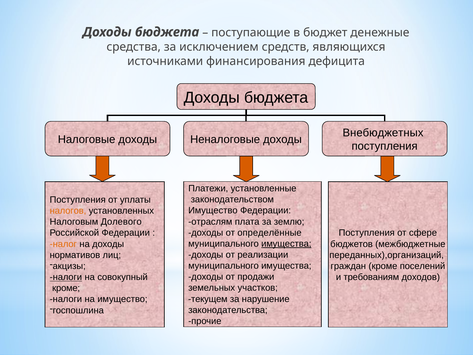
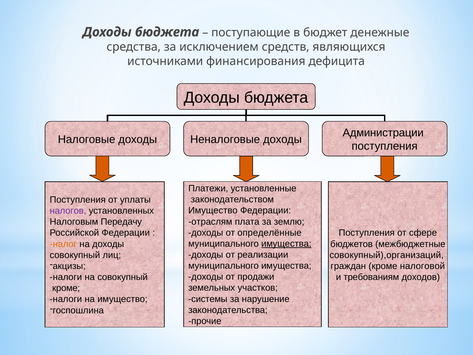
Внебюджетных: Внебюджетных -> Администрации
налогов colour: orange -> purple
Долевого: Долевого -> Передачу
нормативов at (75, 255): нормативов -> совокупный
переданных),организаций: переданных),организаций -> совокупный),организаций
поселений: поселений -> налоговой
налоги at (66, 277) underline: present -> none
текущем: текущем -> системы
